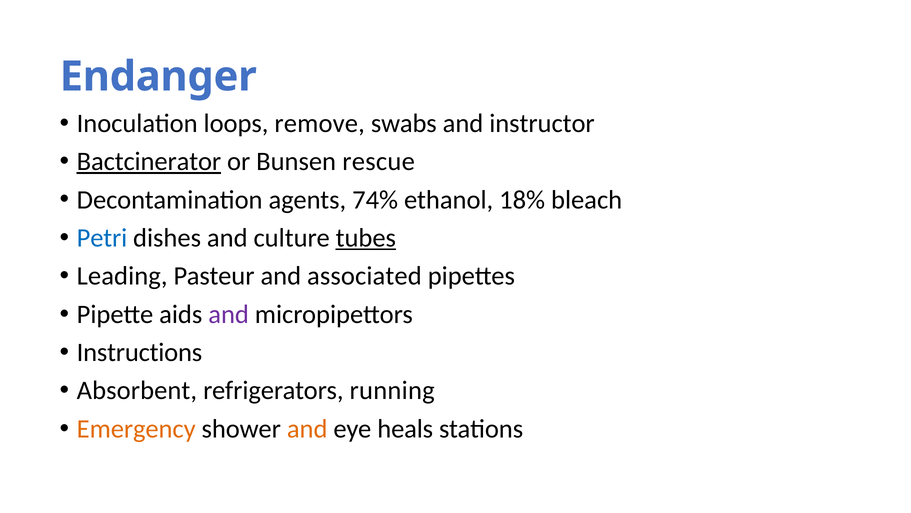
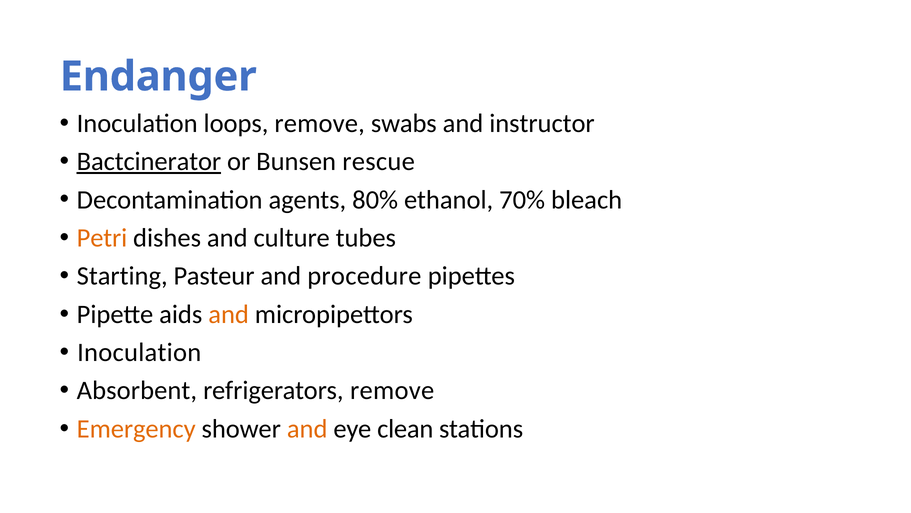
74%: 74% -> 80%
18%: 18% -> 70%
Petri colour: blue -> orange
tubes underline: present -> none
Leading: Leading -> Starting
associated: associated -> procedure
and at (229, 314) colour: purple -> orange
Instructions at (139, 352): Instructions -> Inoculation
refrigerators running: running -> remove
heals: heals -> clean
